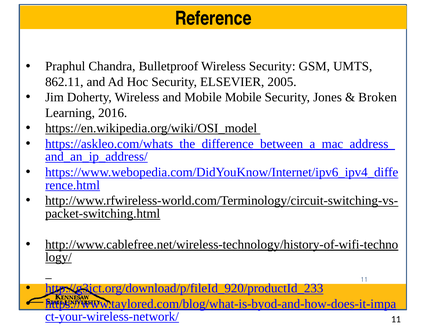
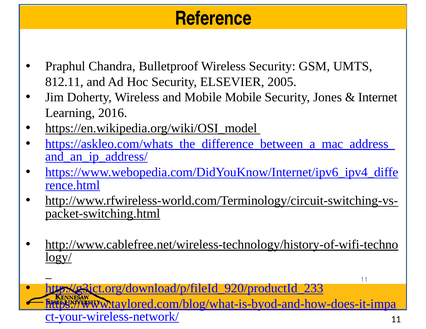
862.11: 862.11 -> 812.11
Broken: Broken -> Internet
